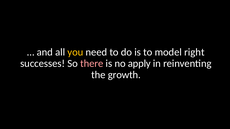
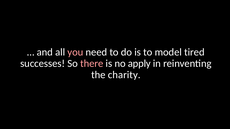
you colour: yellow -> pink
right: right -> tired
growth: growth -> charity
